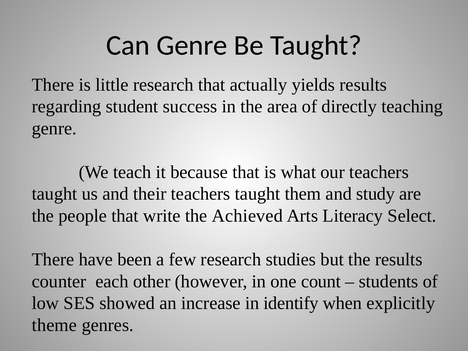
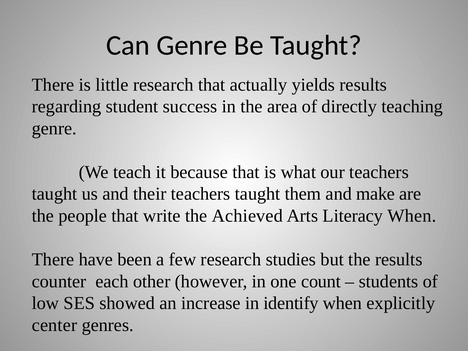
study: study -> make
Literacy Select: Select -> When
theme: theme -> center
